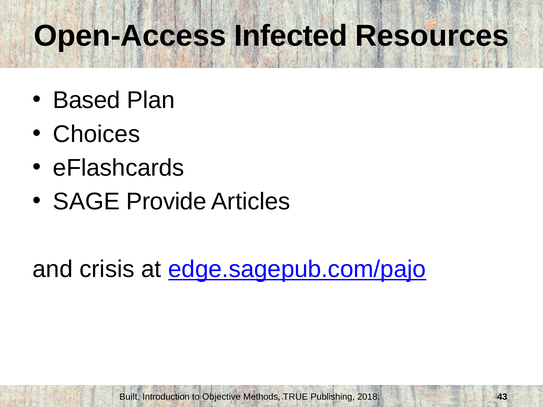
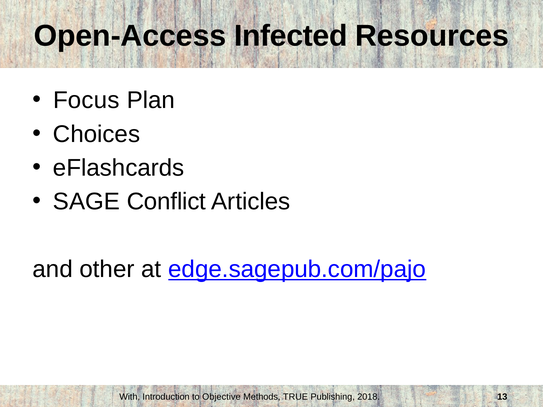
Based: Based -> Focus
Provide: Provide -> Conflict
crisis: crisis -> other
Built: Built -> With
43: 43 -> 13
